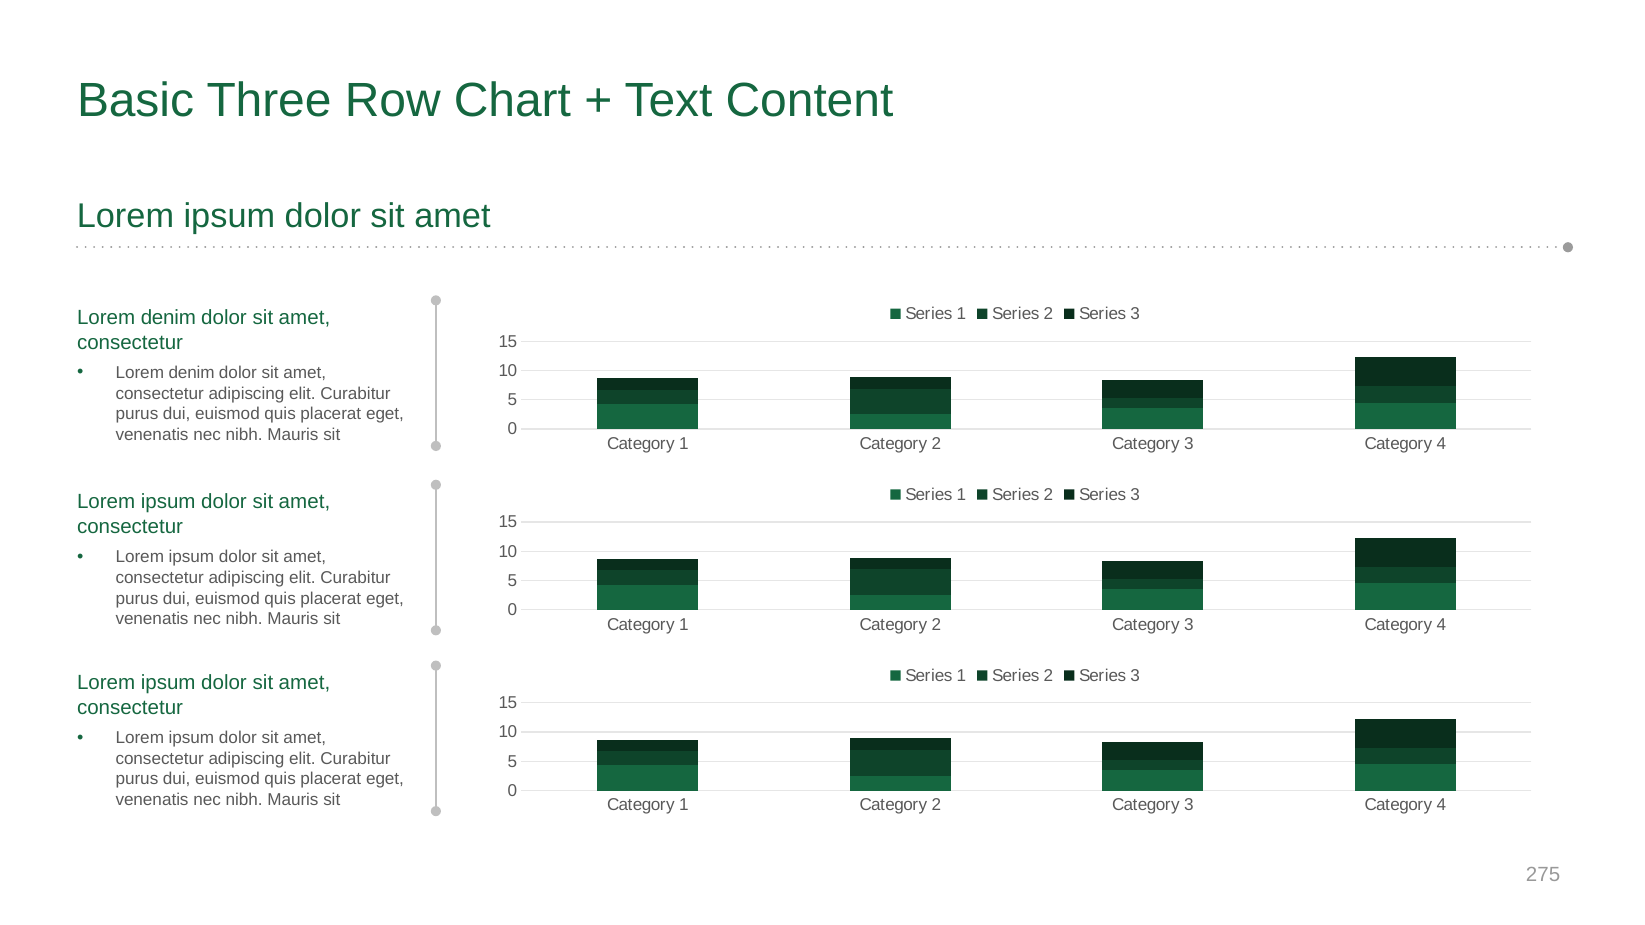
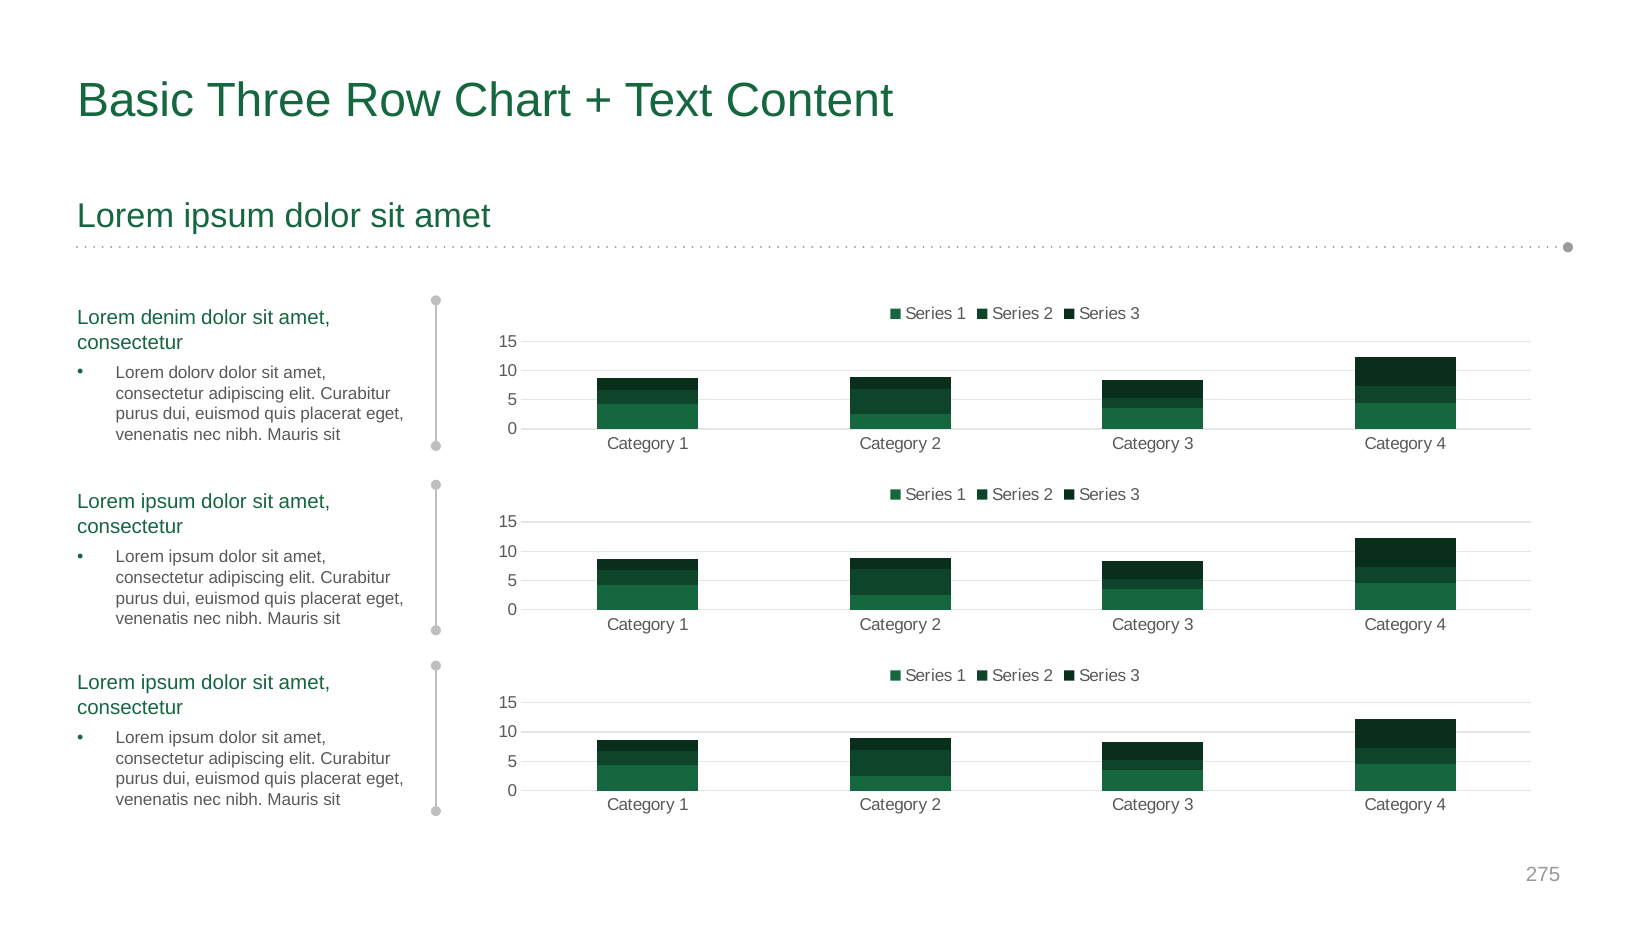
denim at (192, 373): denim -> dolorv
